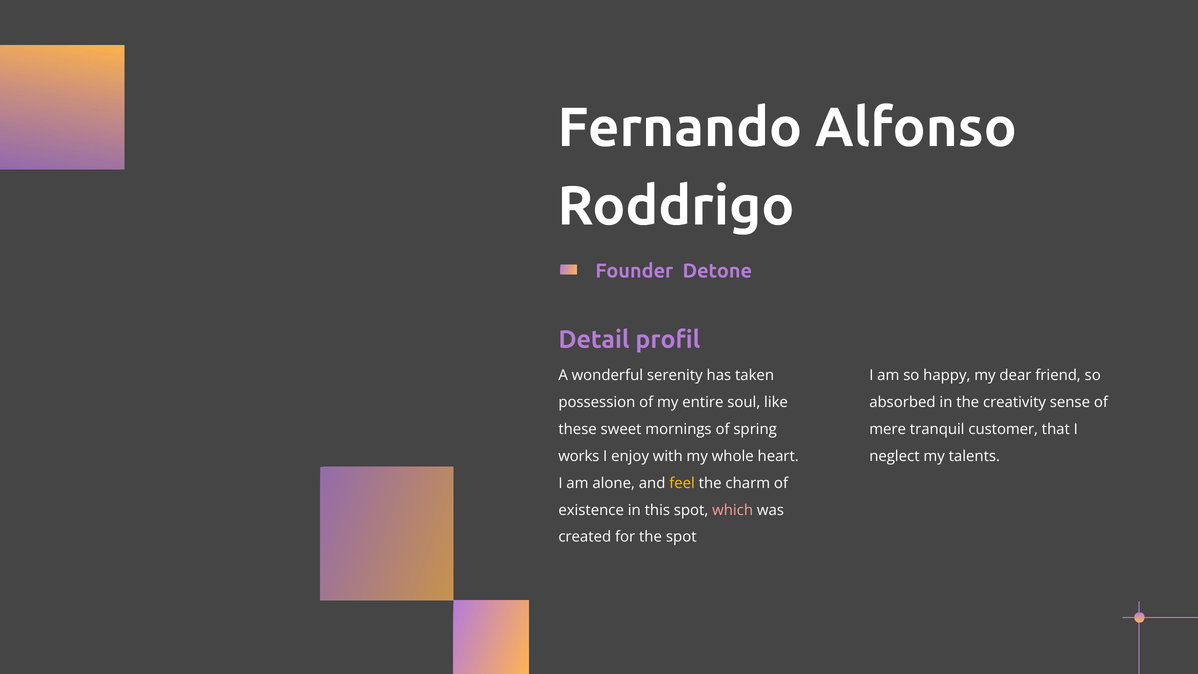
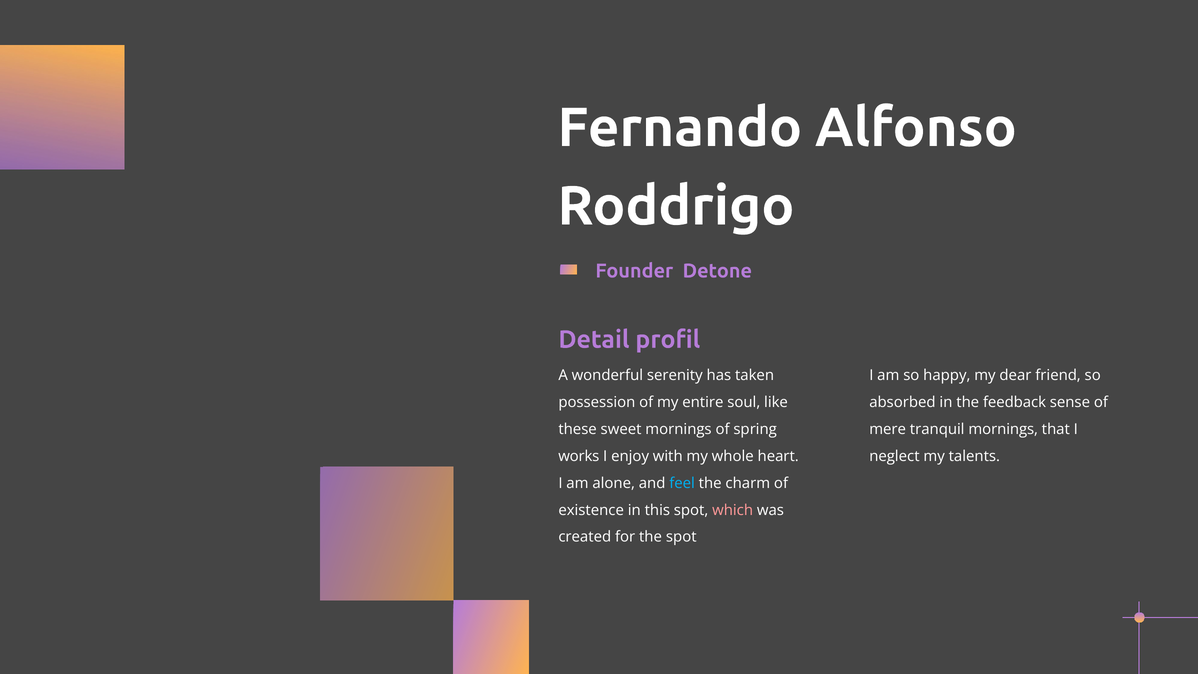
creativity: creativity -> feedback
tranquil customer: customer -> mornings
feel colour: yellow -> light blue
